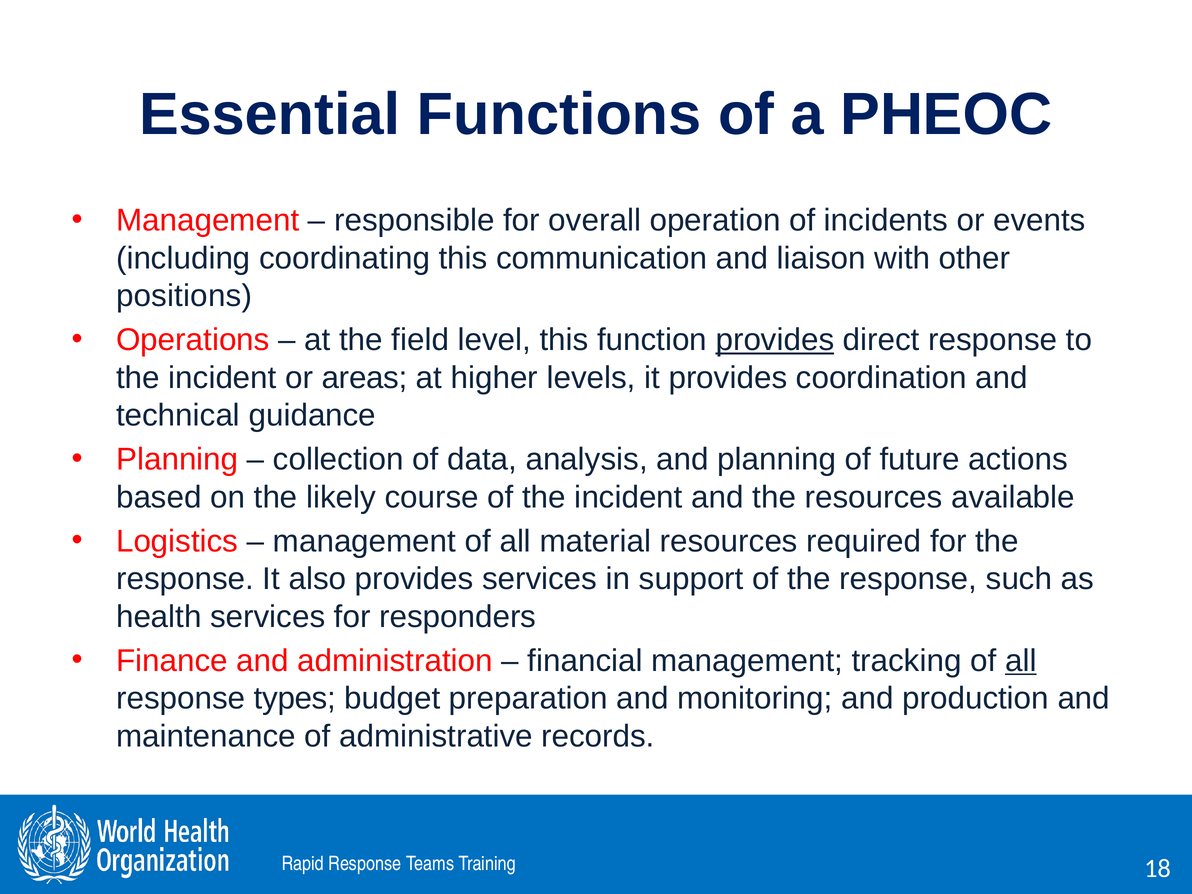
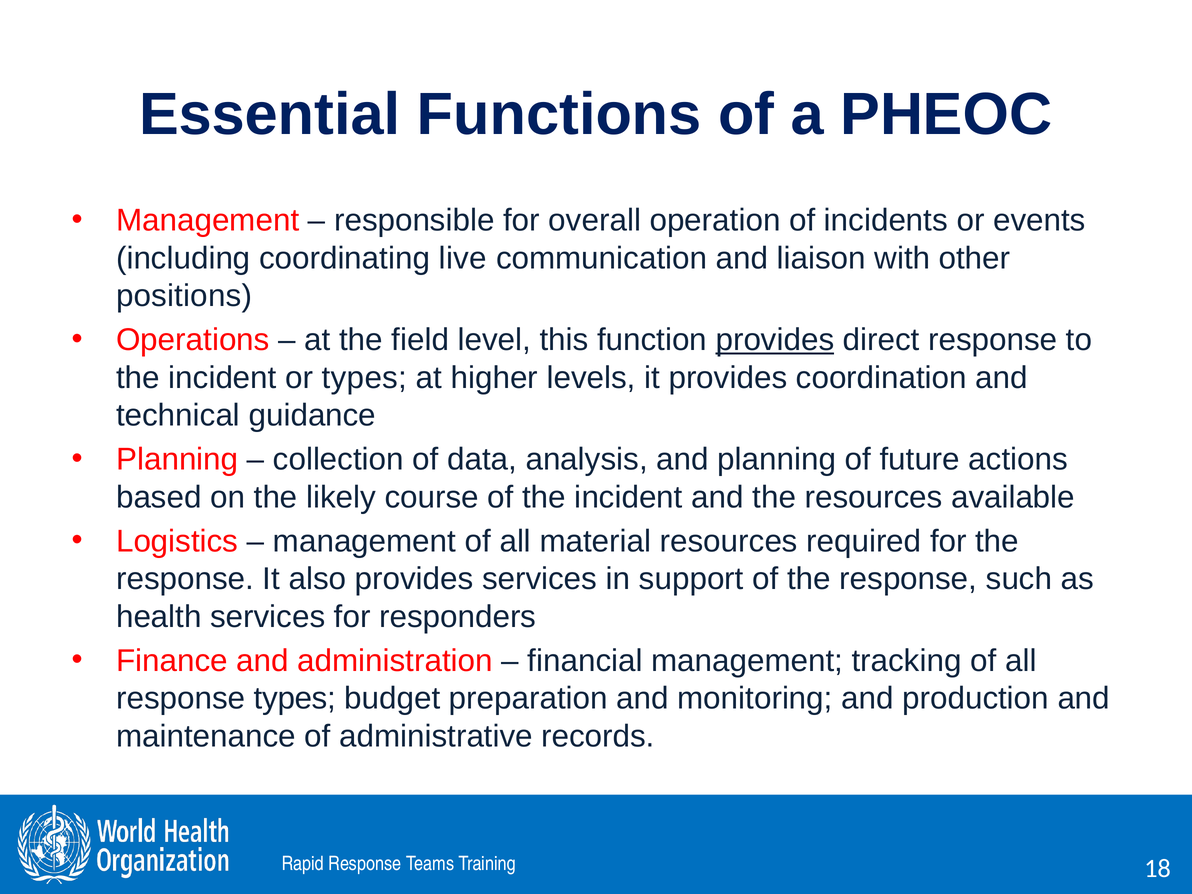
coordinating this: this -> live
or areas: areas -> types
all at (1021, 661) underline: present -> none
